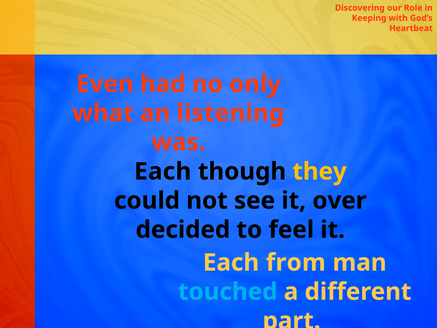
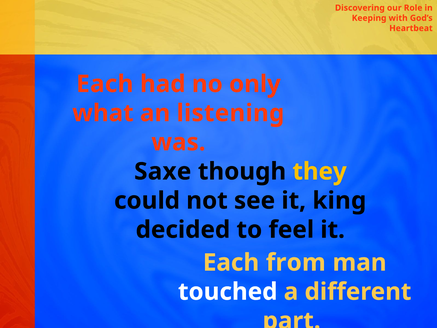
Even at (105, 84): Even -> Each
Each at (163, 171): Each -> Saxe
over: over -> king
touched colour: light blue -> white
